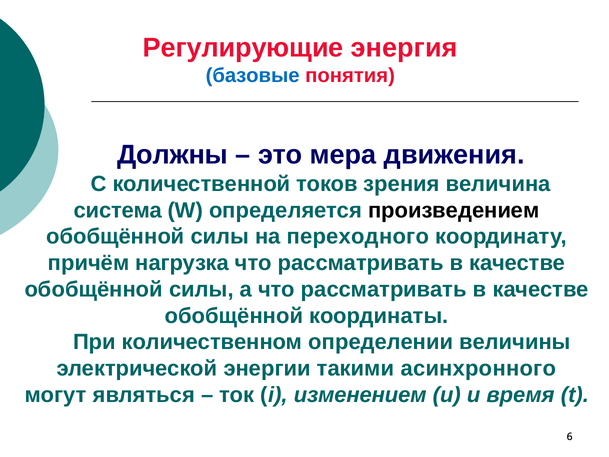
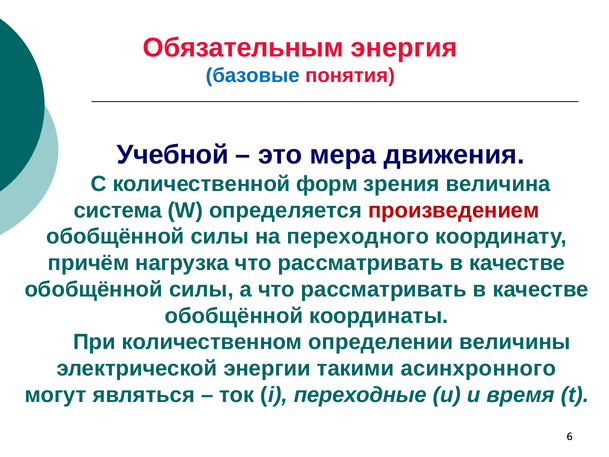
Регулирующие: Регулирующие -> Обязательным
Должны: Должны -> Учебной
токов: токов -> форм
произведением colour: black -> red
изменением: изменением -> переходные
